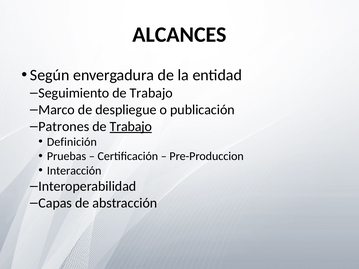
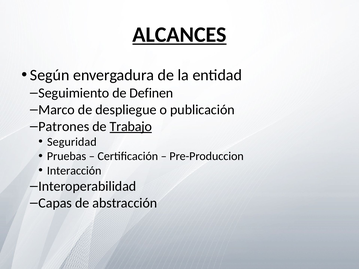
ALCANCES underline: none -> present
Seguimiento de Trabajo: Trabajo -> Definen
Definición: Definición -> Seguridad
